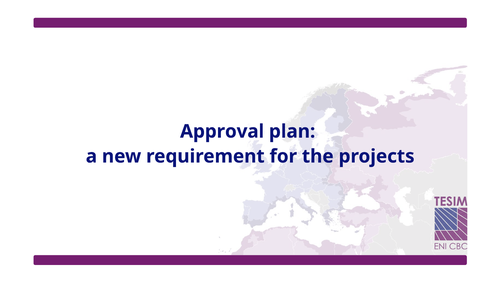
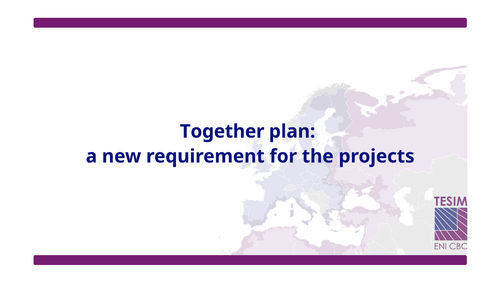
Approval: Approval -> Together
